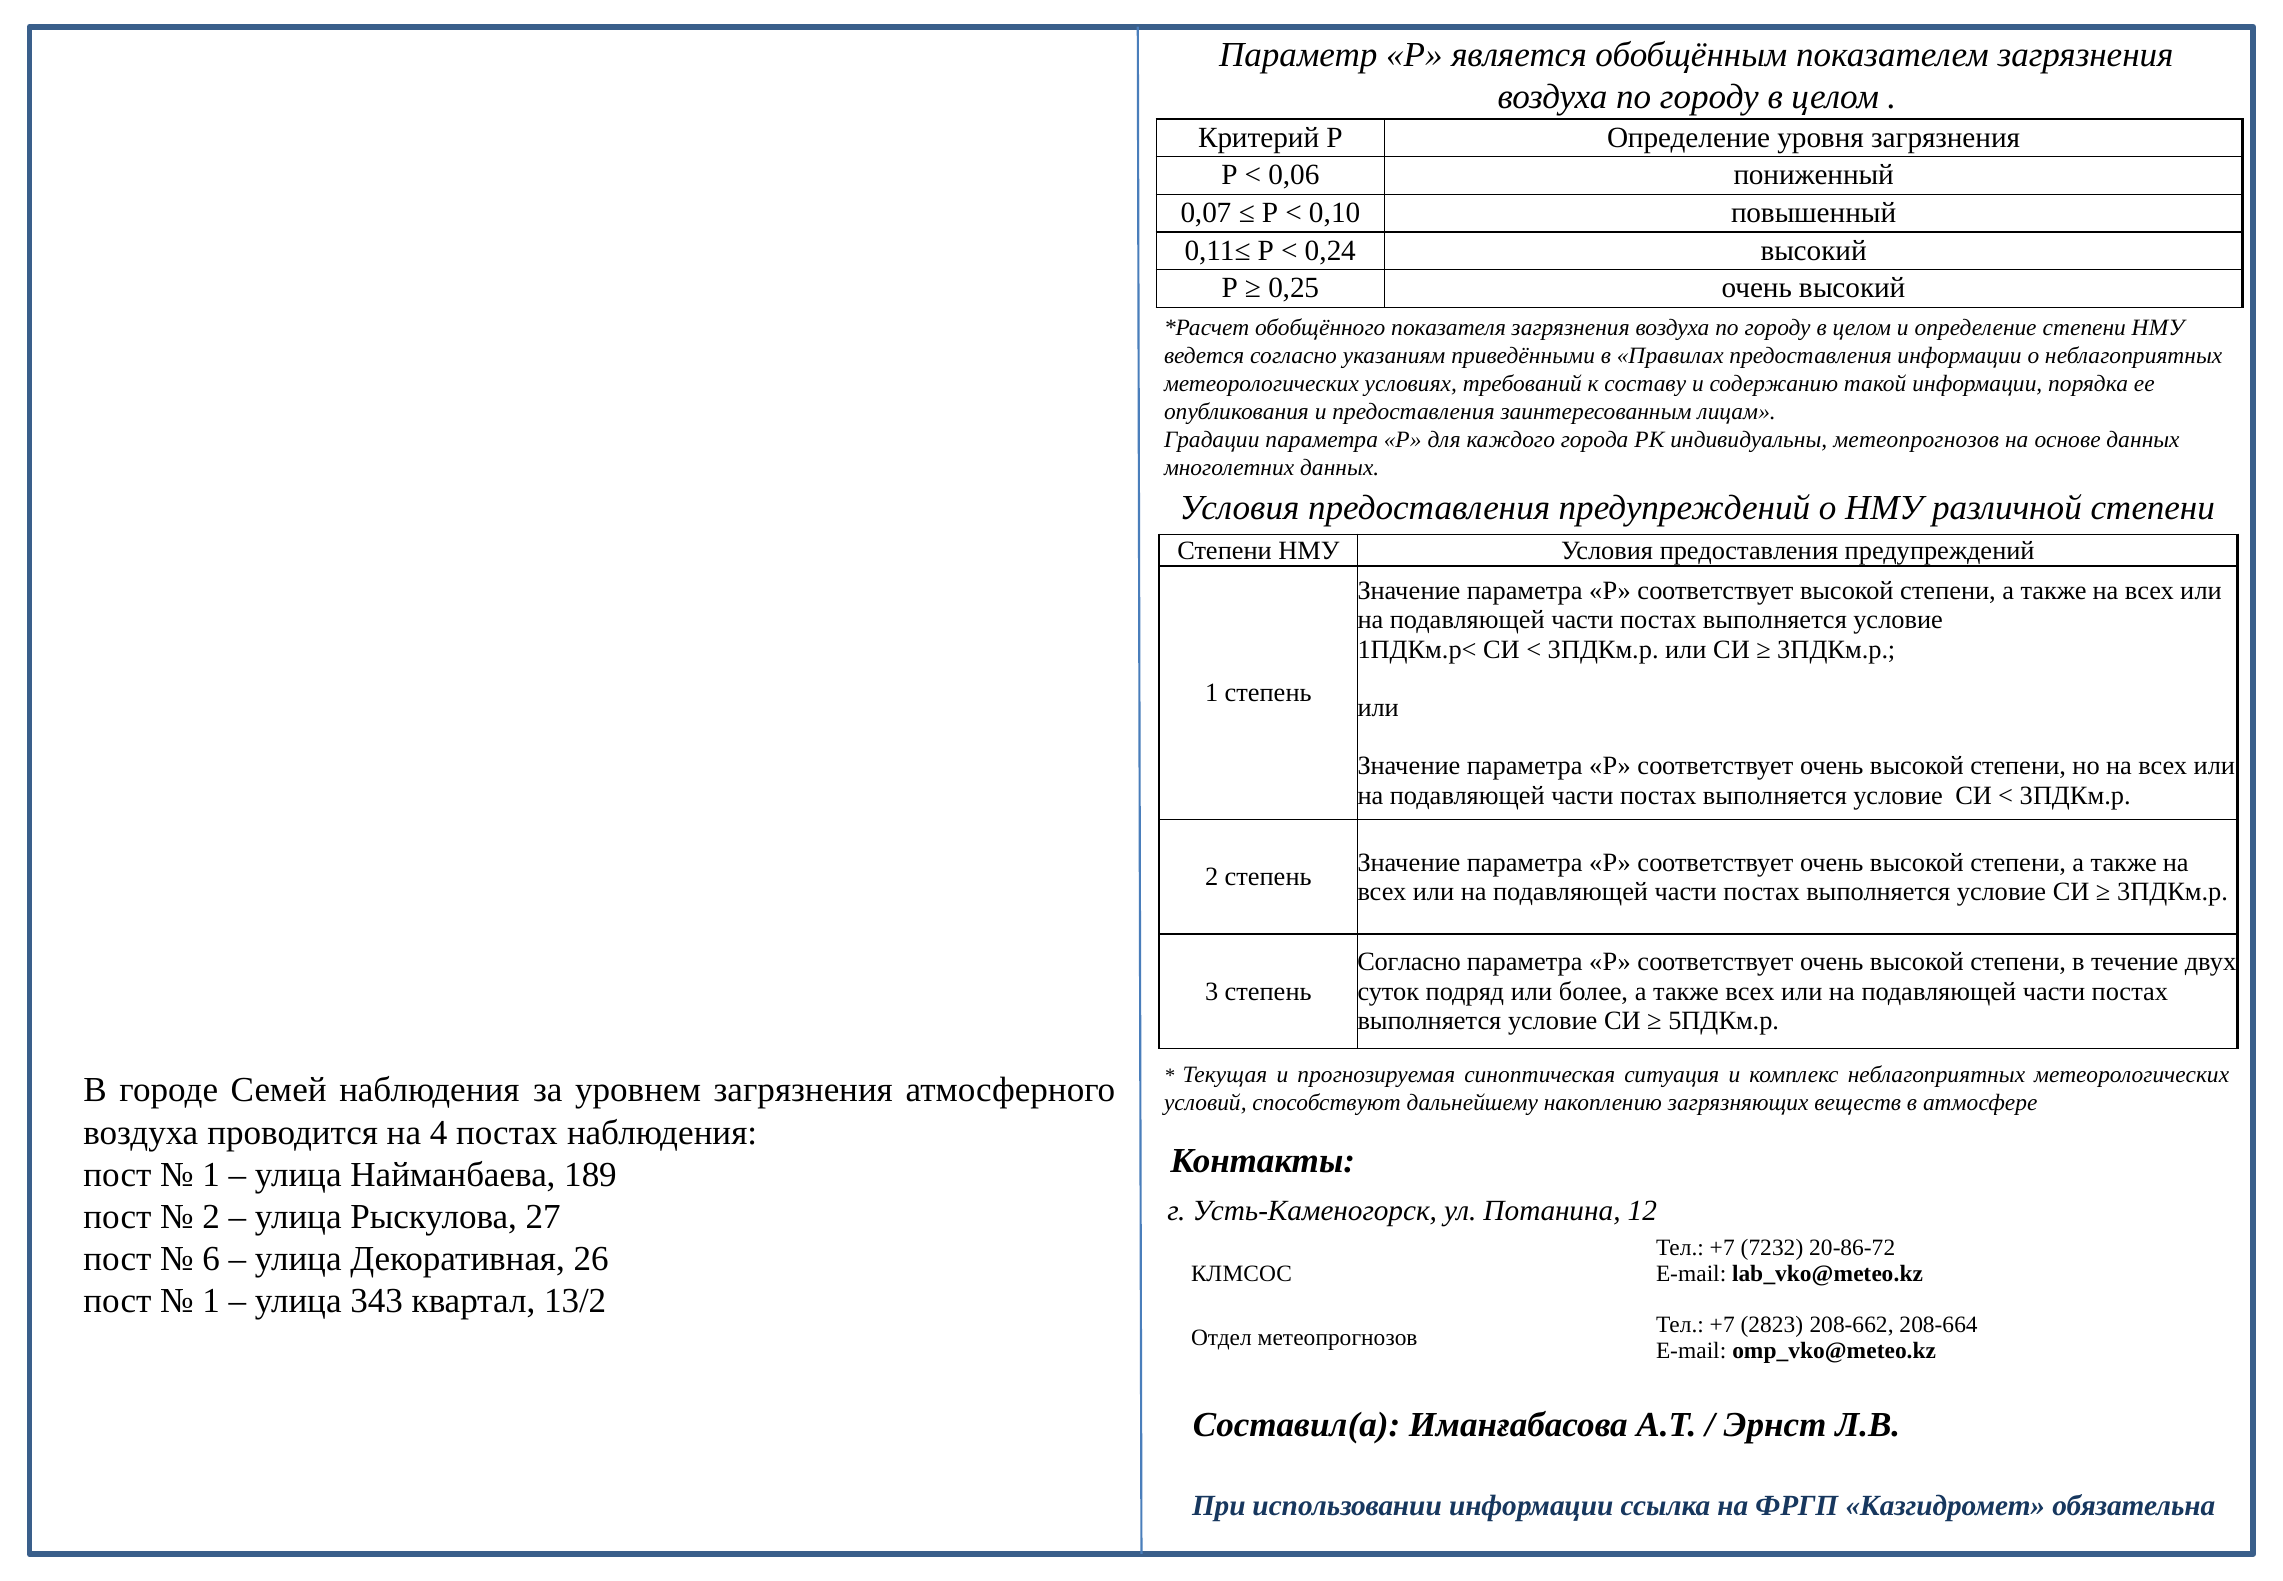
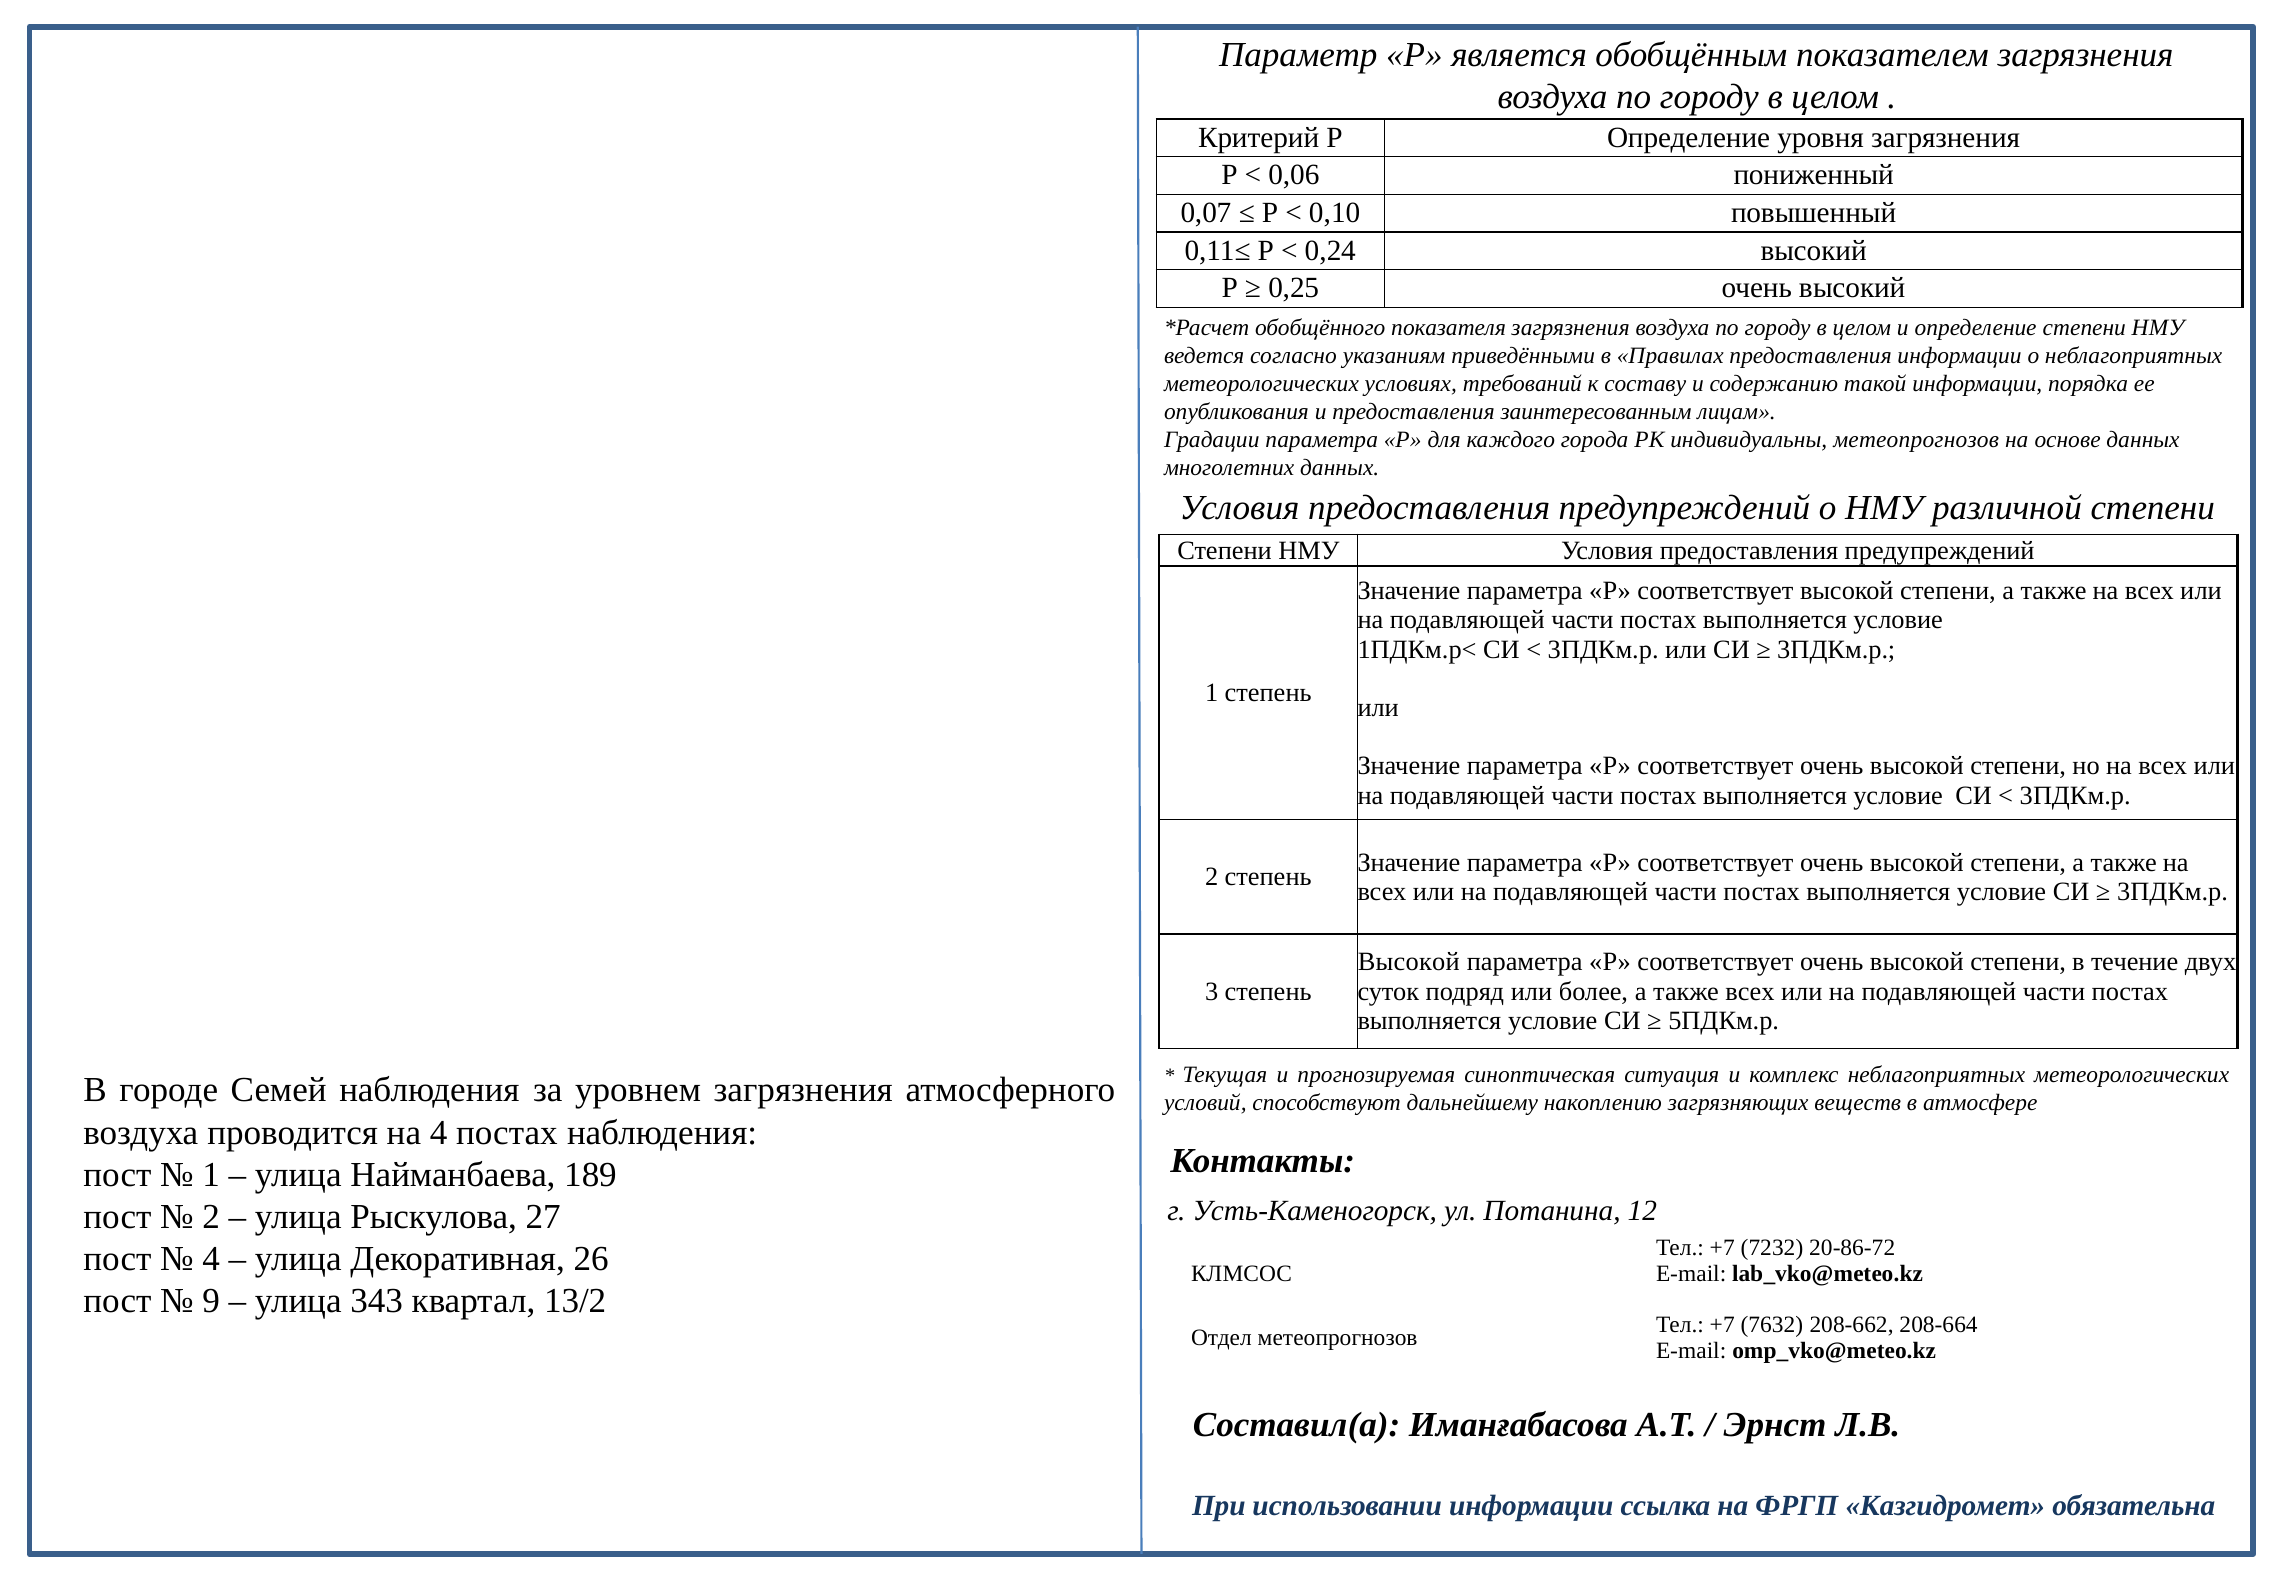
Согласно at (1409, 962): Согласно -> Высокой
6 at (211, 1259): 6 -> 4
1 at (211, 1301): 1 -> 9
2823: 2823 -> 7632
